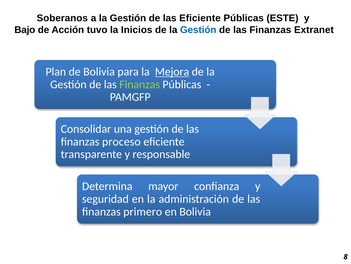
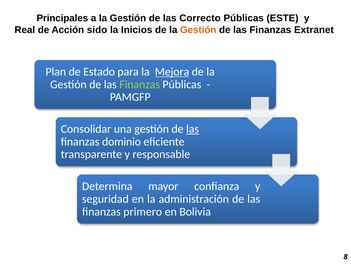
Soberanos: Soberanos -> Principales
las Eficiente: Eficiente -> Correcto
Bajo: Bajo -> Real
tuvo: tuvo -> sido
Gestión at (198, 30) colour: blue -> orange
de Bolivia: Bolivia -> Estado
las at (193, 129) underline: none -> present
proceso: proceso -> dominio
